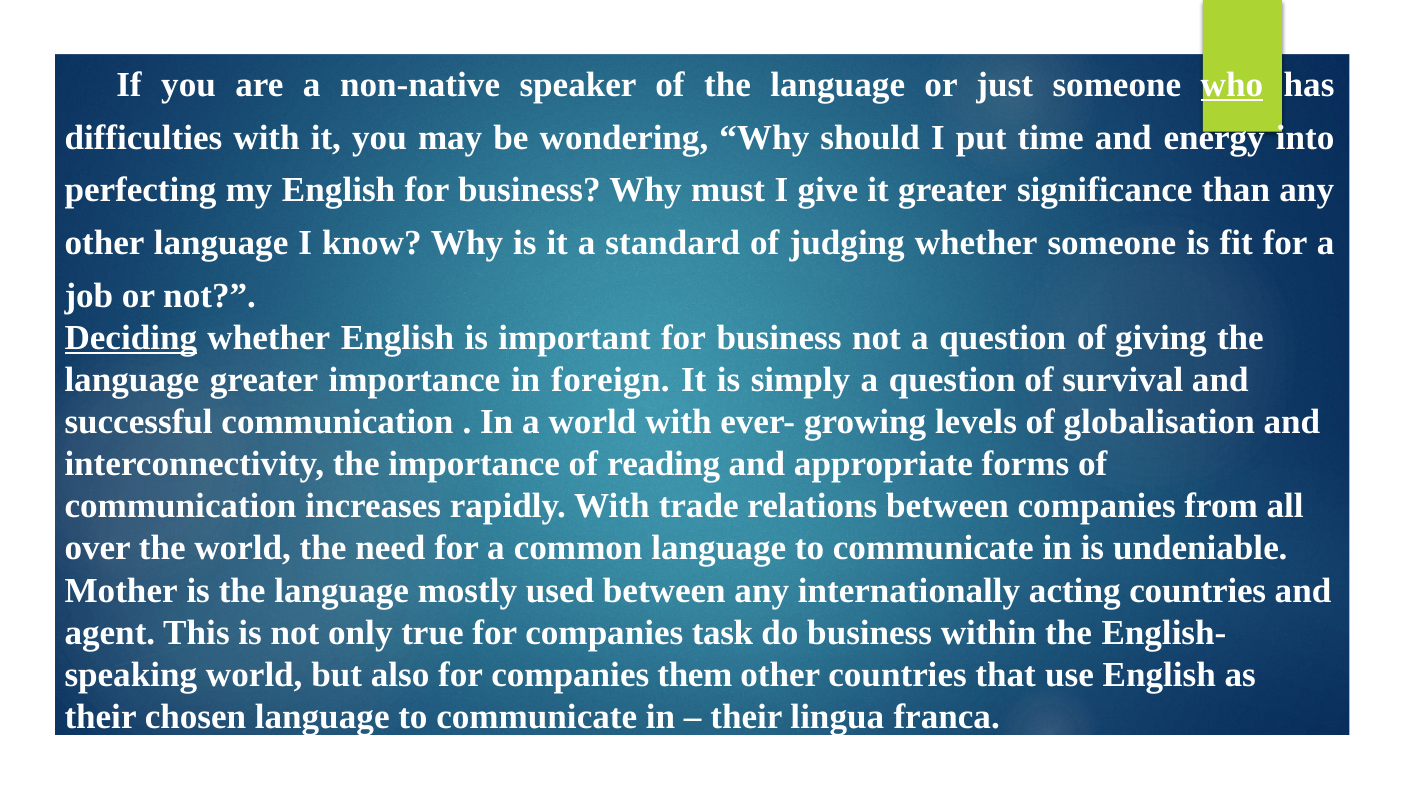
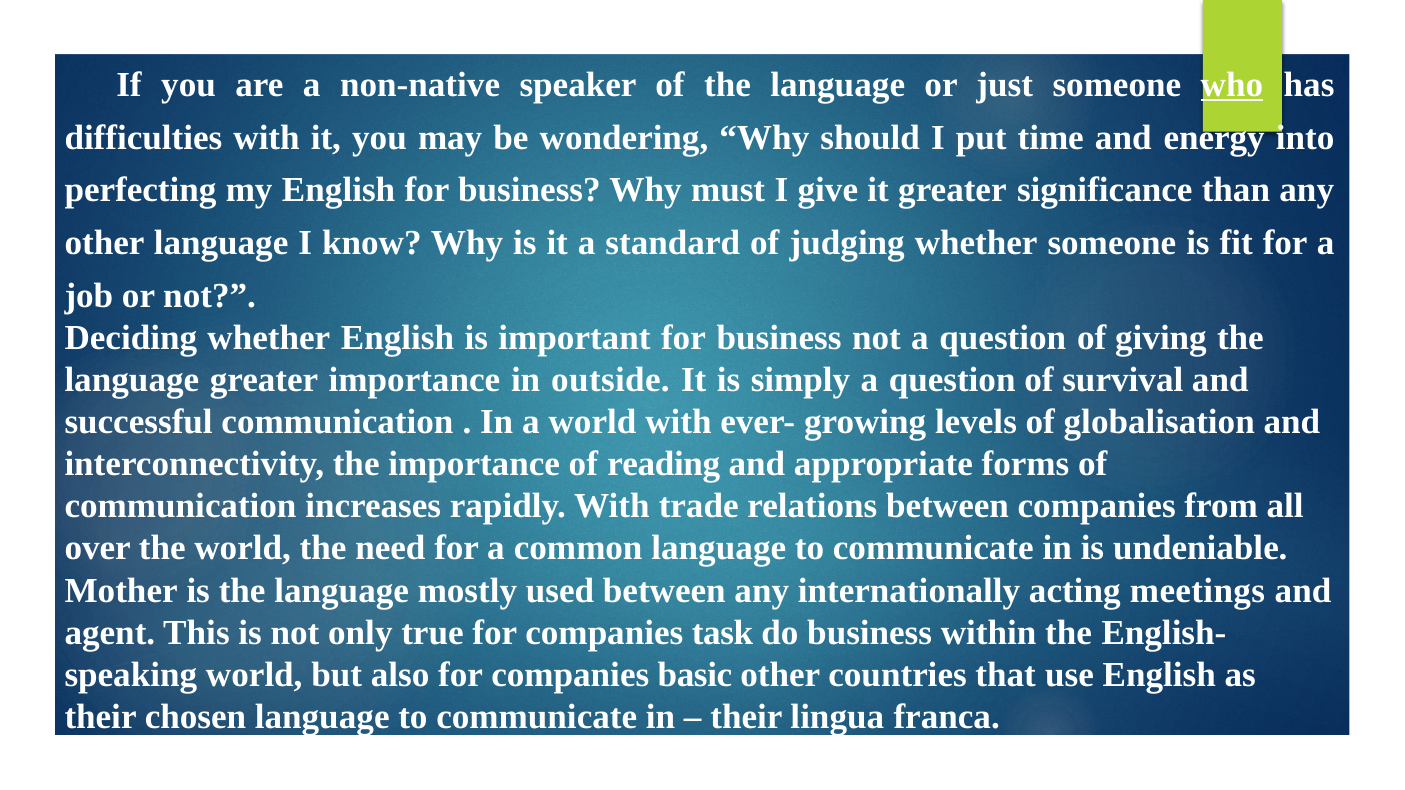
Deciding underline: present -> none
foreign: foreign -> outside
acting countries: countries -> meetings
them: them -> basic
